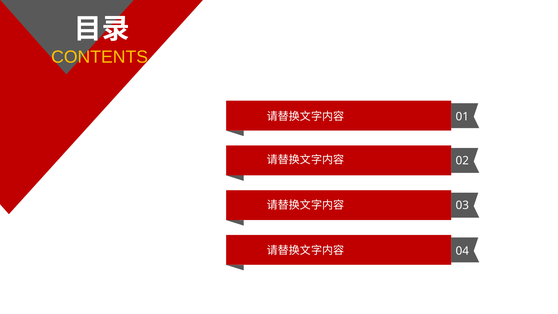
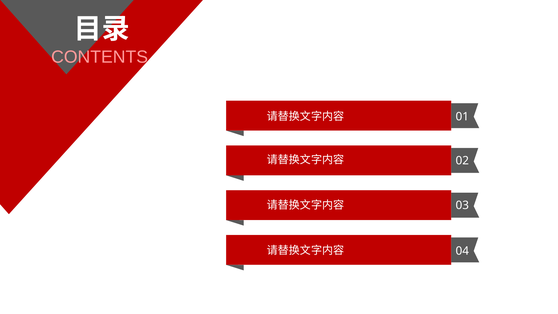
CONTENTS colour: yellow -> pink
